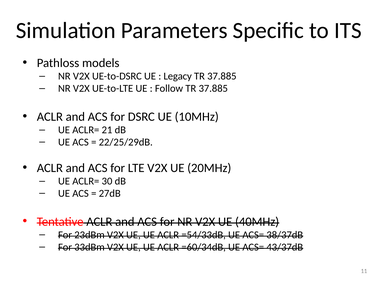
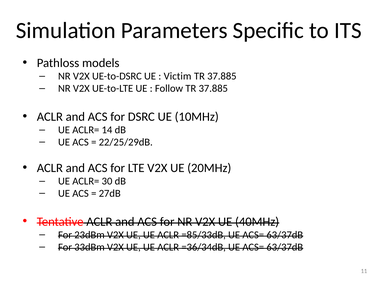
Legacy: Legacy -> Victim
21: 21 -> 14
=54/33dB: =54/33dB -> =85/33dB
38/37dB at (285, 234): 38/37dB -> 63/37dB
=60/34dB: =60/34dB -> =36/34dB
43/37dB at (285, 247): 43/37dB -> 63/37dB
